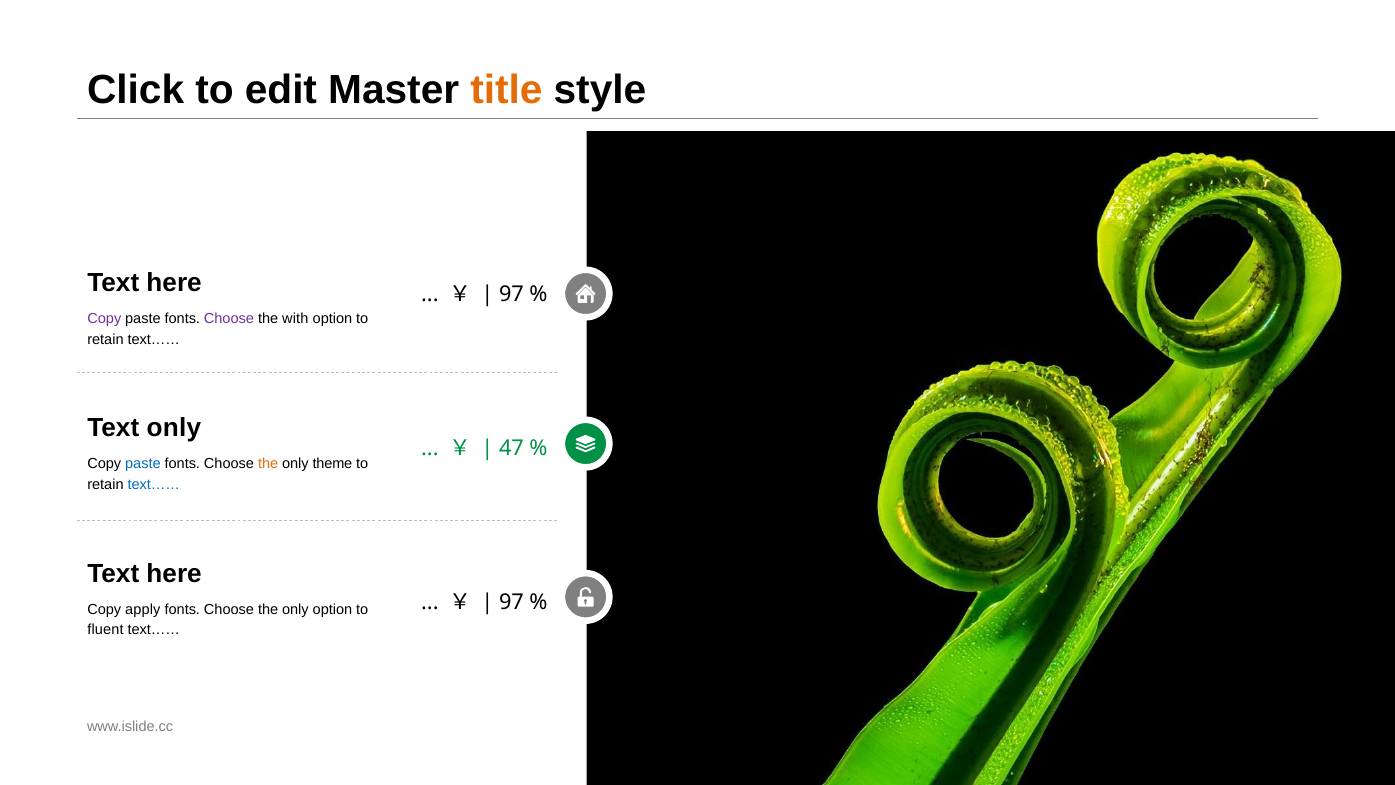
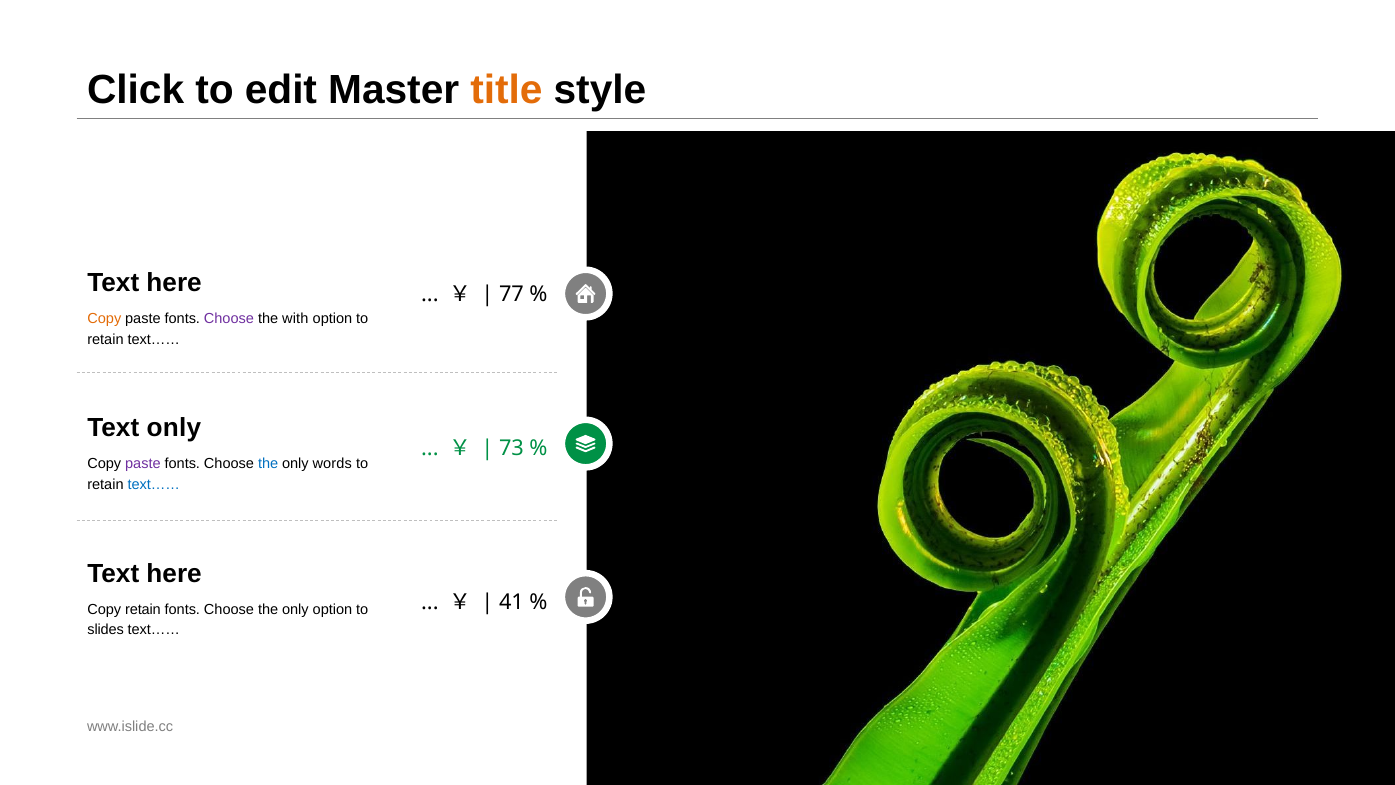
97 at (511, 294): 97 -> 77
Copy at (104, 319) colour: purple -> orange
47: 47 -> 73
paste at (143, 464) colour: blue -> purple
the at (268, 464) colour: orange -> blue
theme: theme -> words
97 at (511, 602): 97 -> 41
Copy apply: apply -> retain
fluent: fluent -> slides
